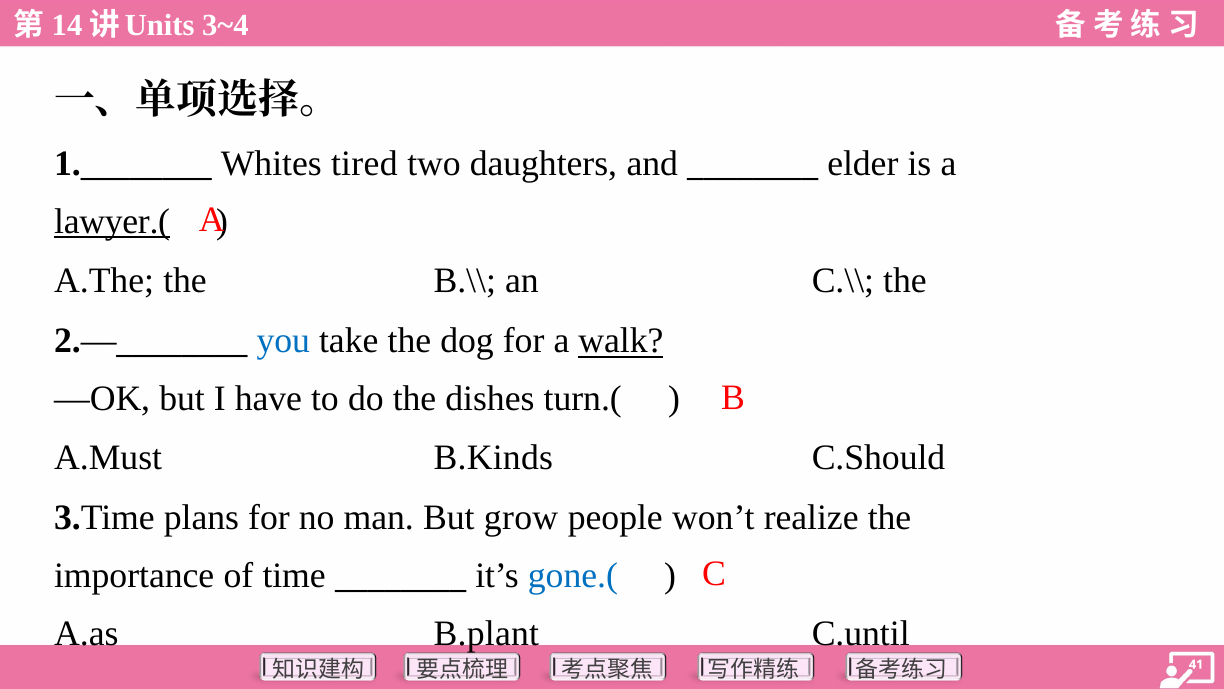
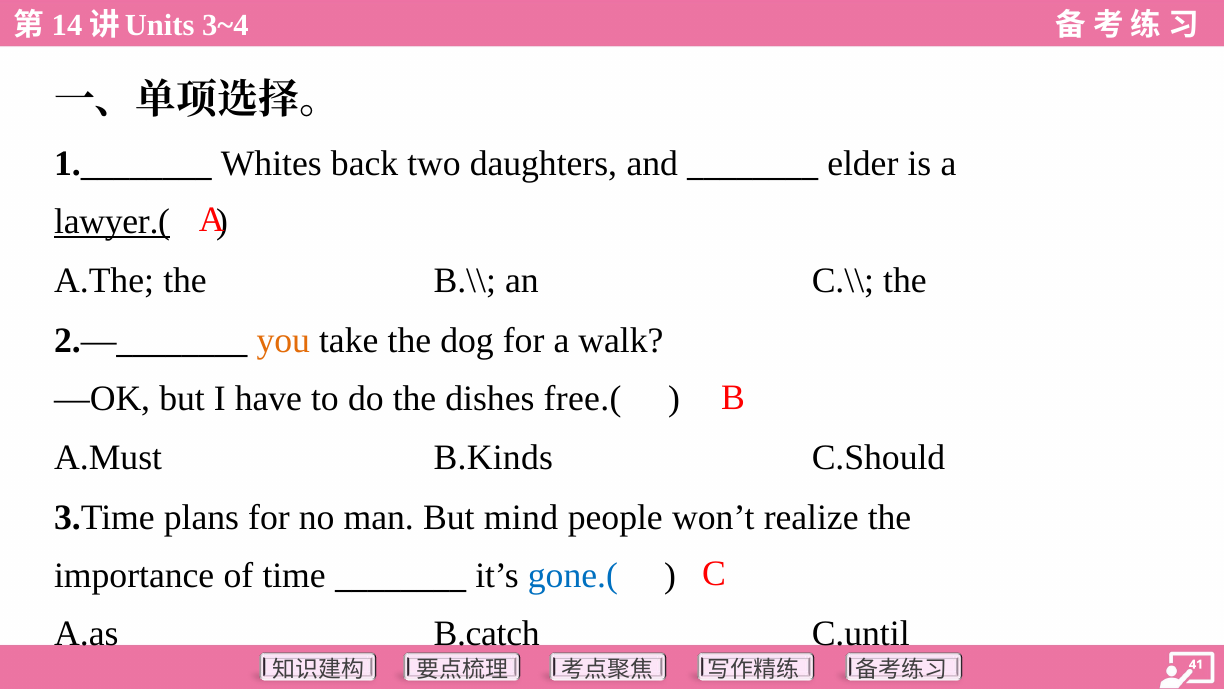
tired: tired -> back
you colour: blue -> orange
walk underline: present -> none
turn.(: turn.( -> free.(
grow: grow -> mind
B.plant: B.plant -> B.catch
